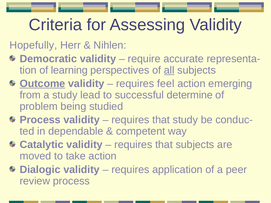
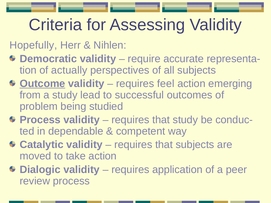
learning: learning -> actually
all underline: present -> none
determine: determine -> outcomes
